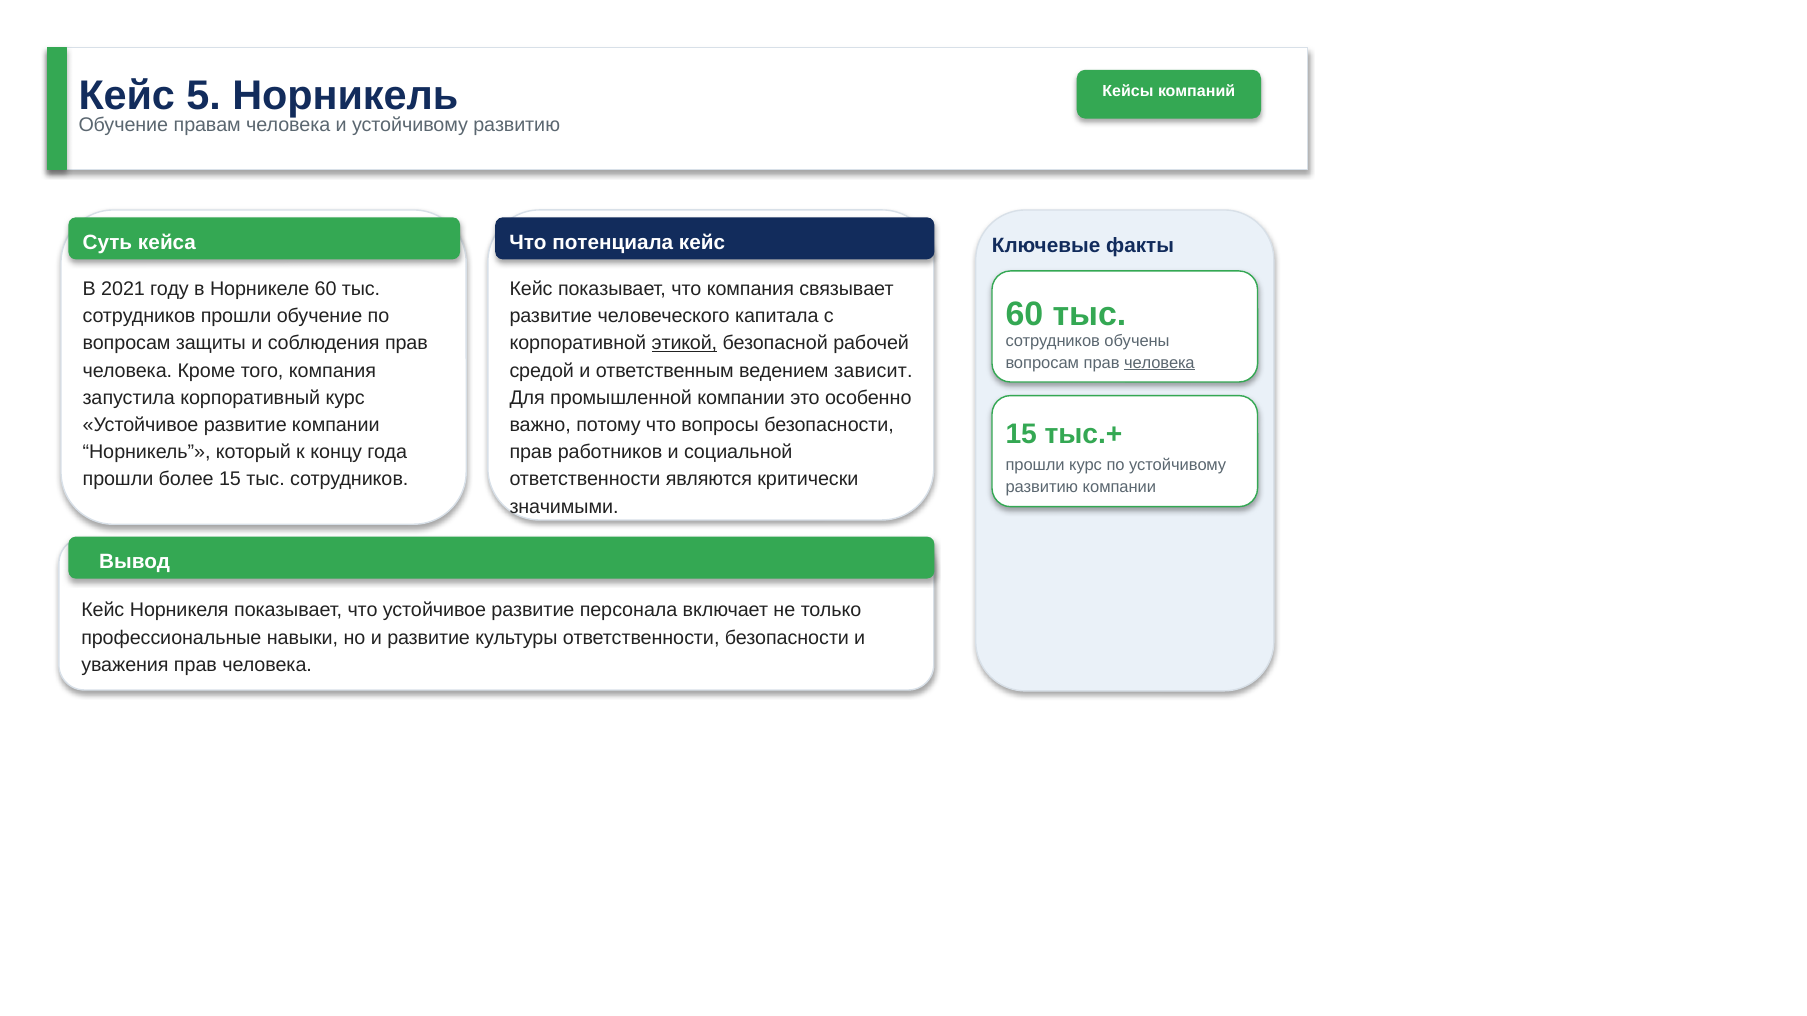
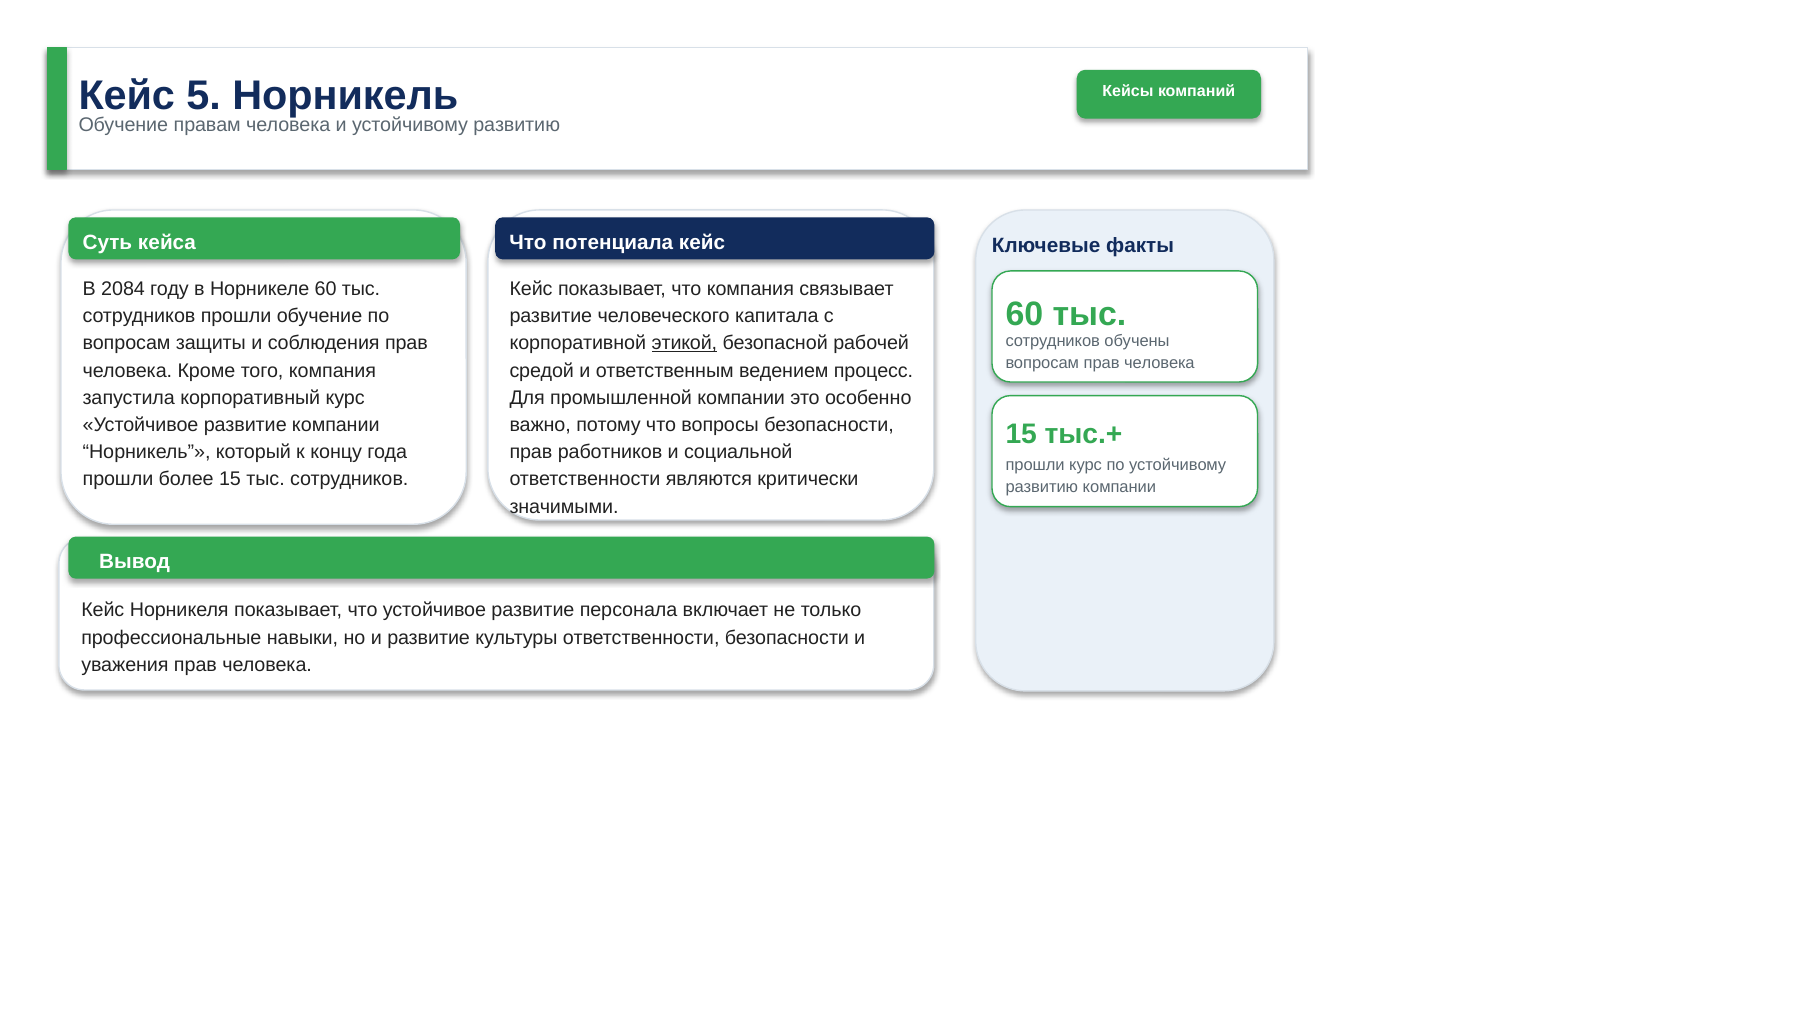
2021: 2021 -> 2084
человека at (1159, 363) underline: present -> none
зависит: зависит -> процесс
